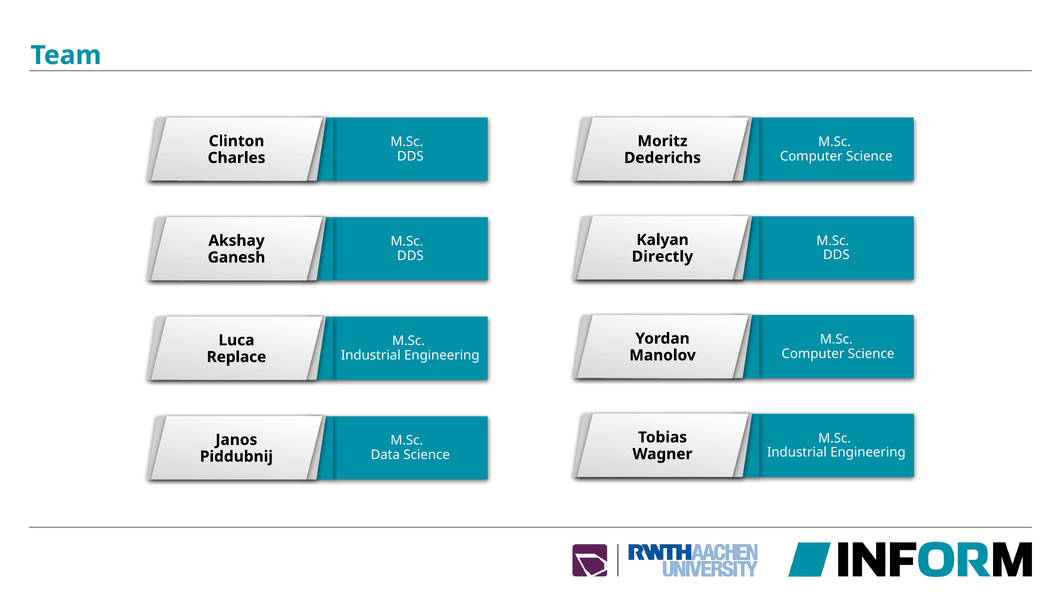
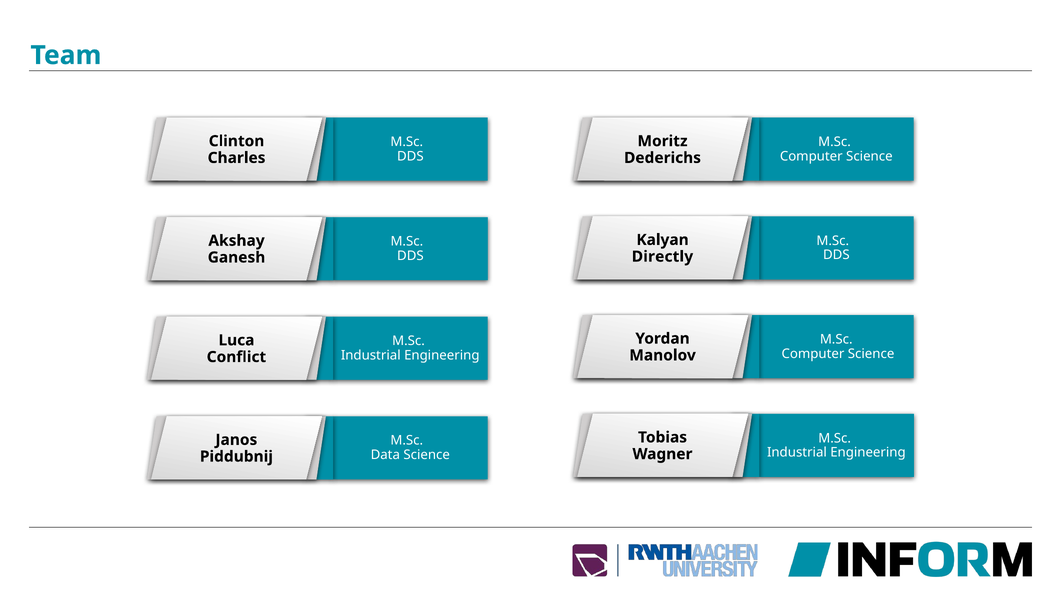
Replace: Replace -> Conflict
